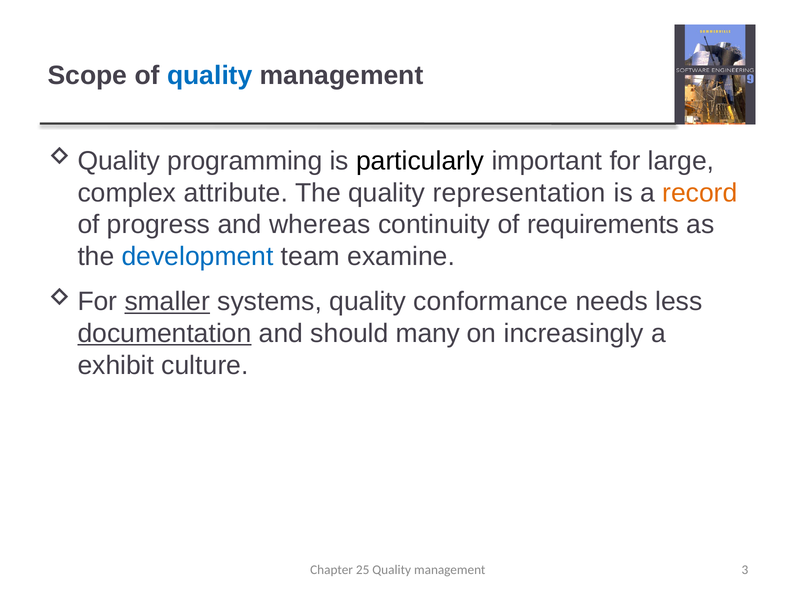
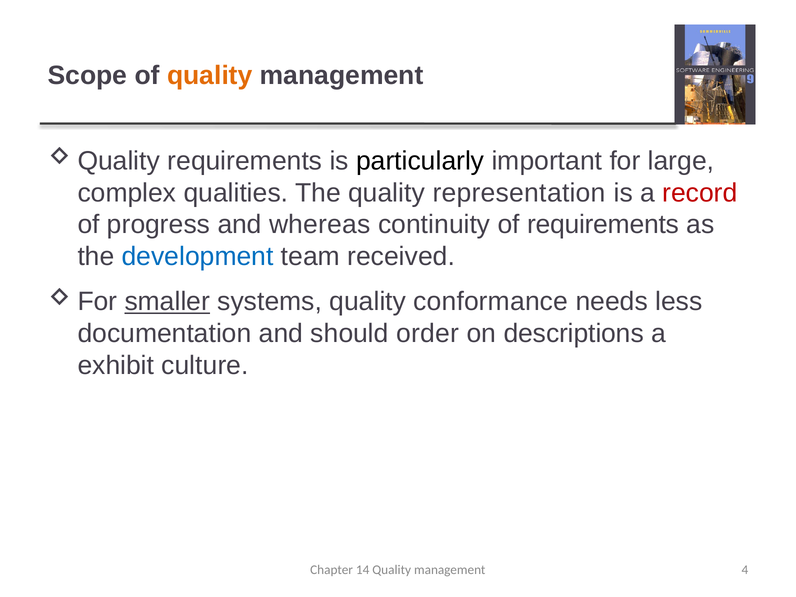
quality at (210, 76) colour: blue -> orange
programming at (245, 161): programming -> requirements
attribute: attribute -> qualities
record colour: orange -> red
examine: examine -> received
documentation underline: present -> none
many: many -> order
increasingly: increasingly -> descriptions
25: 25 -> 14
3: 3 -> 4
